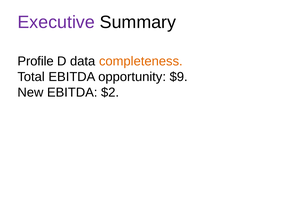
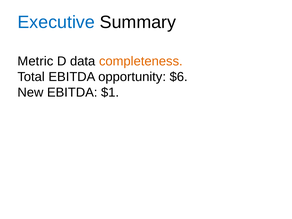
Executive colour: purple -> blue
Profile: Profile -> Metric
$9: $9 -> $6
$2: $2 -> $1
